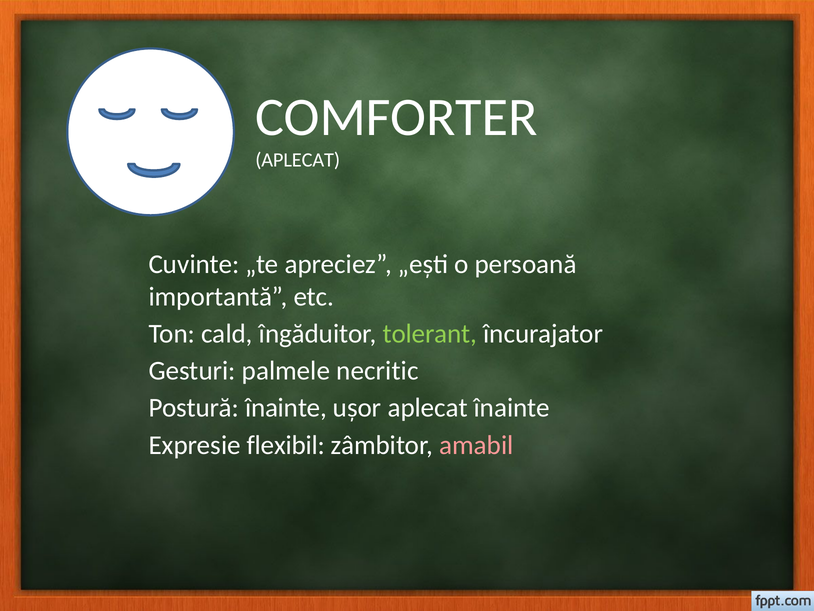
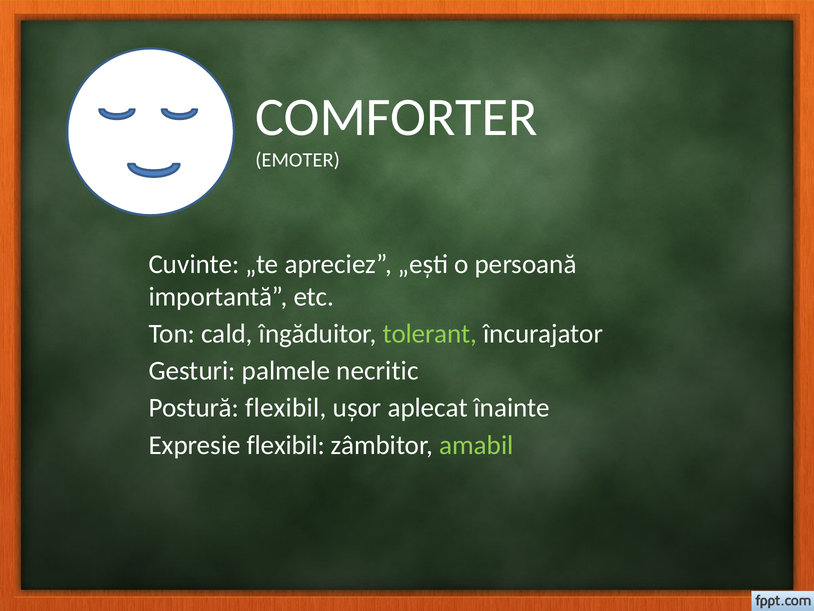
APLECAT at (298, 160): APLECAT -> EMOTER
Postură înainte: înainte -> flexibil
amabil colour: pink -> light green
